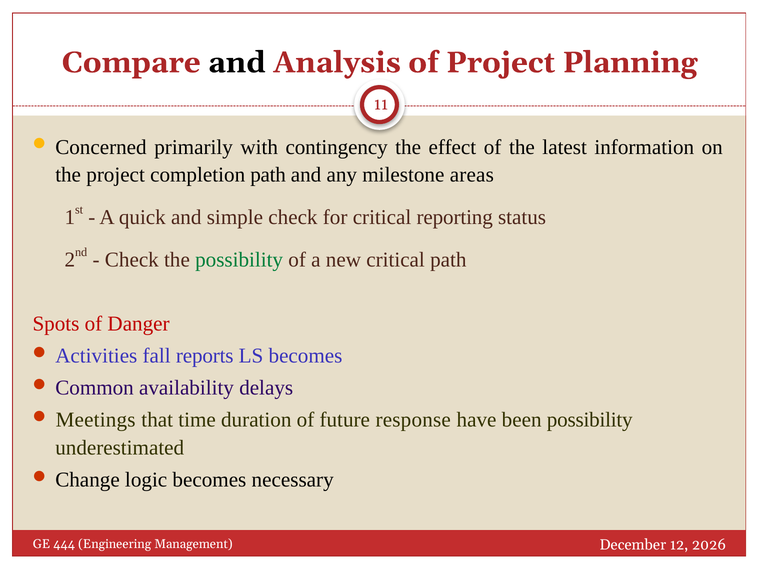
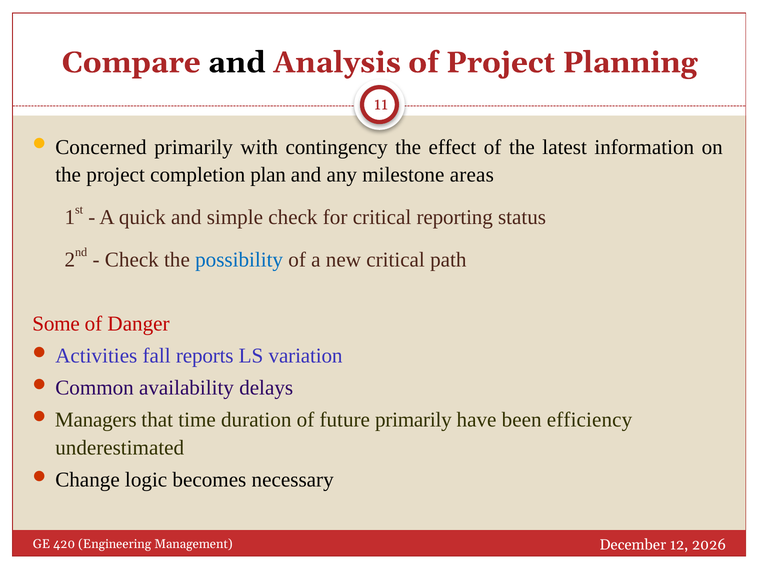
completion path: path -> plan
possibility at (239, 260) colour: green -> blue
Spots: Spots -> Some
LS becomes: becomes -> variation
Meetings: Meetings -> Managers
future response: response -> primarily
been possibility: possibility -> efficiency
444: 444 -> 420
